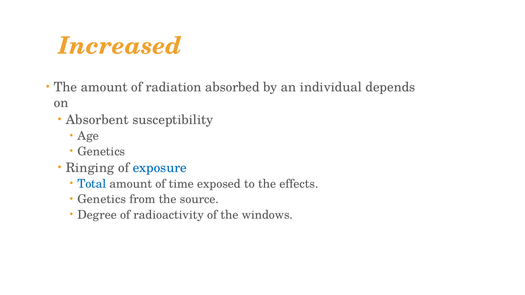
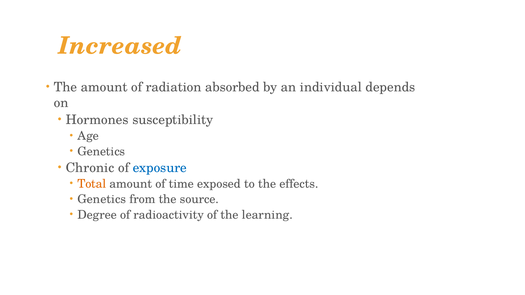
Absorbent: Absorbent -> Hormones
Ringing: Ringing -> Chronic
Total colour: blue -> orange
windows: windows -> learning
